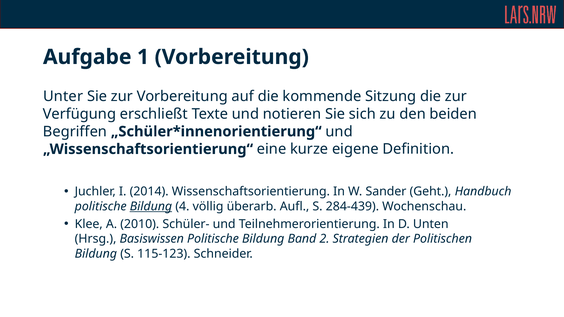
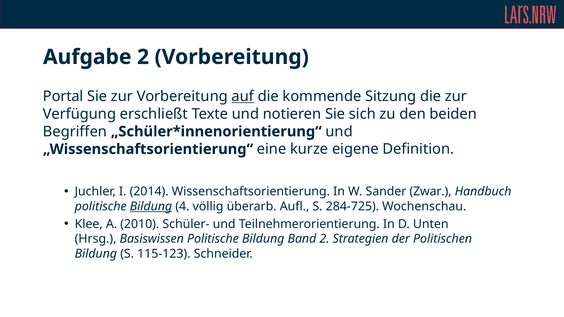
Aufgabe 1: 1 -> 2
Unter: Unter -> Portal
auf underline: none -> present
Geht: Geht -> Zwar
284-439: 284-439 -> 284-725
